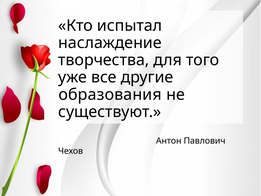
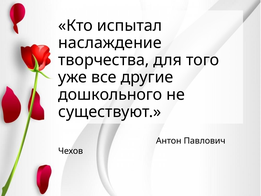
образования: образования -> дошкольного
